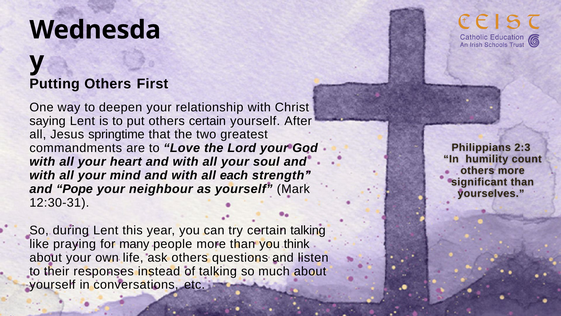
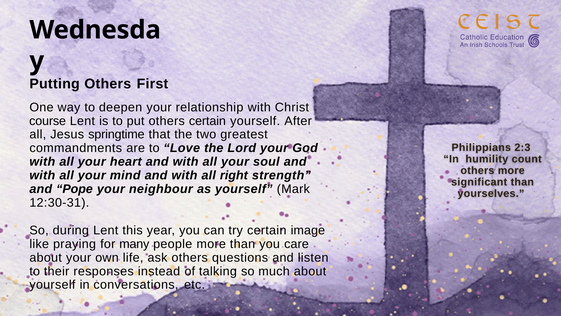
saying: saying -> course
each: each -> right
certain talking: talking -> image
think: think -> care
